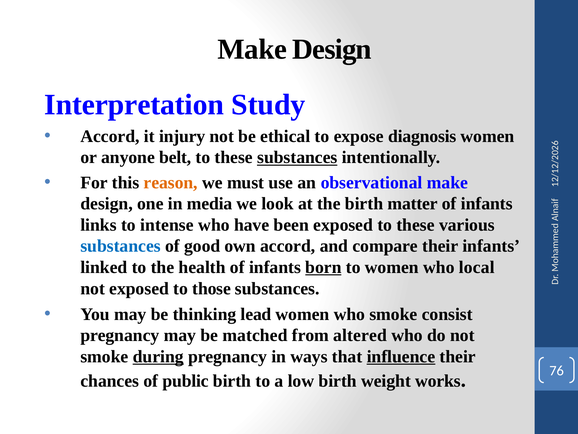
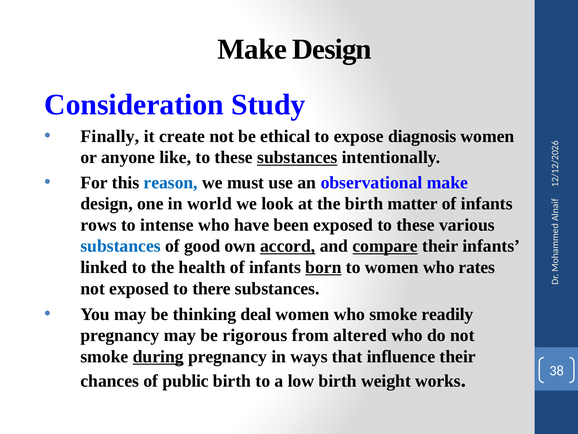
Interpretation: Interpretation -> Consideration
Accord at (110, 136): Accord -> Finally
injury: injury -> create
belt: belt -> like
reason colour: orange -> blue
media: media -> world
links: links -> rows
accord at (288, 246) underline: none -> present
compare underline: none -> present
local: local -> rates
those: those -> there
lead: lead -> deal
consist: consist -> readily
matched: matched -> rigorous
influence underline: present -> none
76: 76 -> 38
